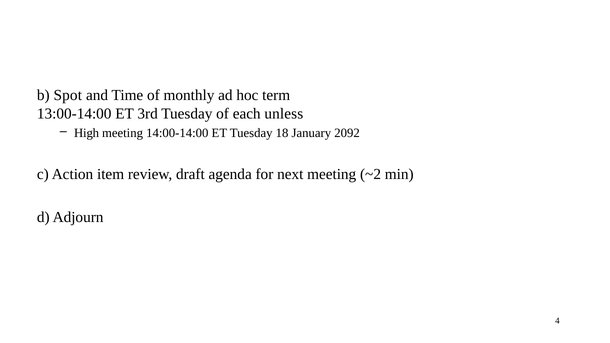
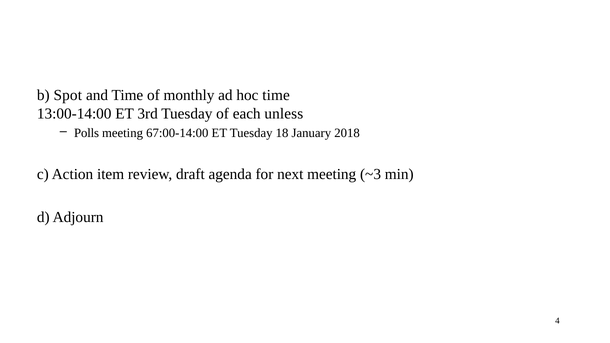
hoc term: term -> time
High: High -> Polls
14:00-14:00: 14:00-14:00 -> 67:00-14:00
2092: 2092 -> 2018
~2: ~2 -> ~3
